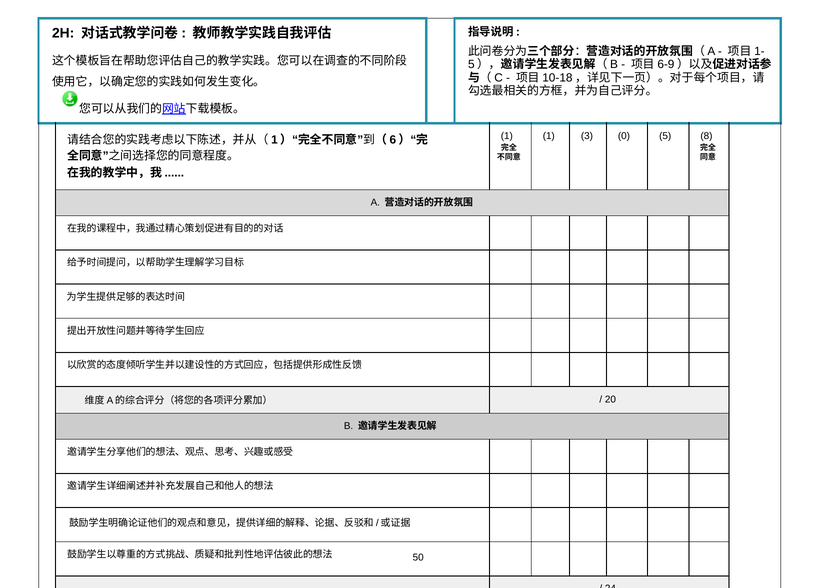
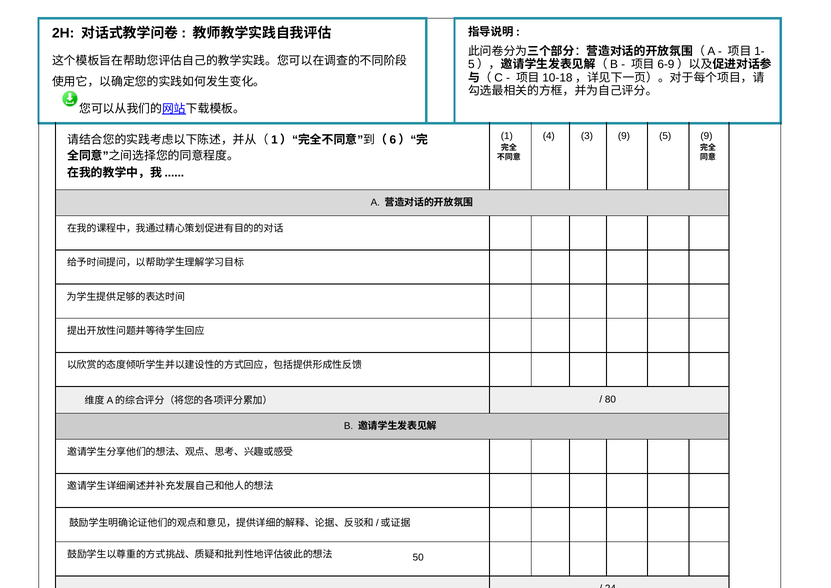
1 1: 1 -> 4
3 0: 0 -> 9
5 8: 8 -> 9
20: 20 -> 80
